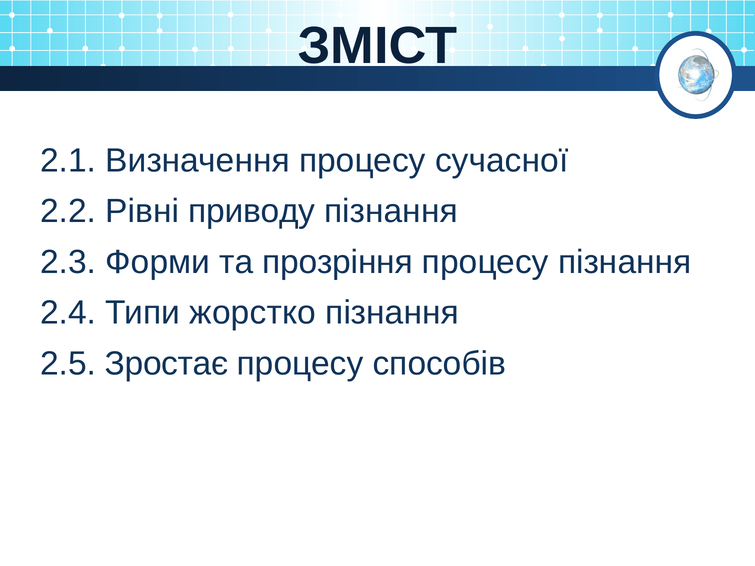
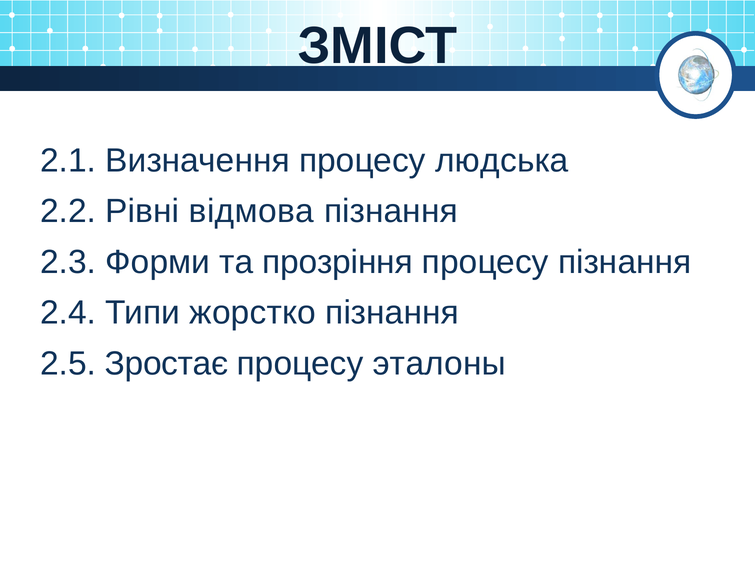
сучасної: сучасної -> людська
приводу: приводу -> відмова
способів: способів -> эталоны
